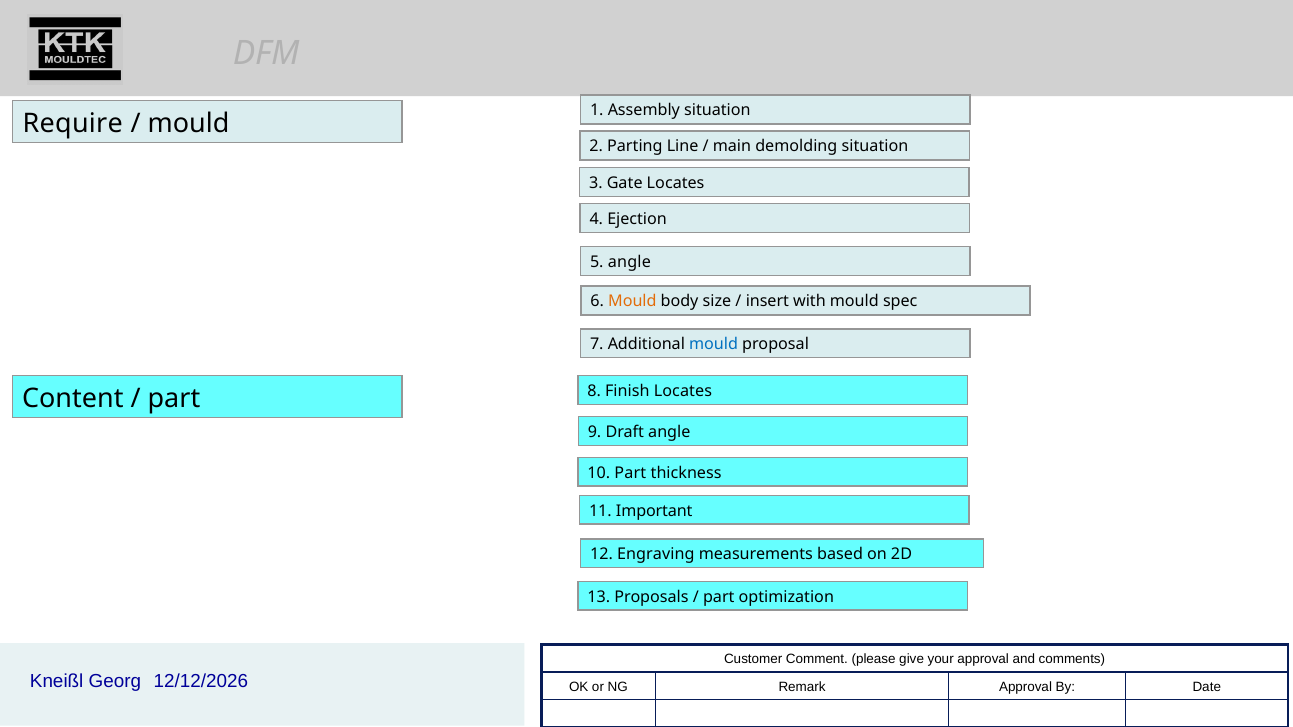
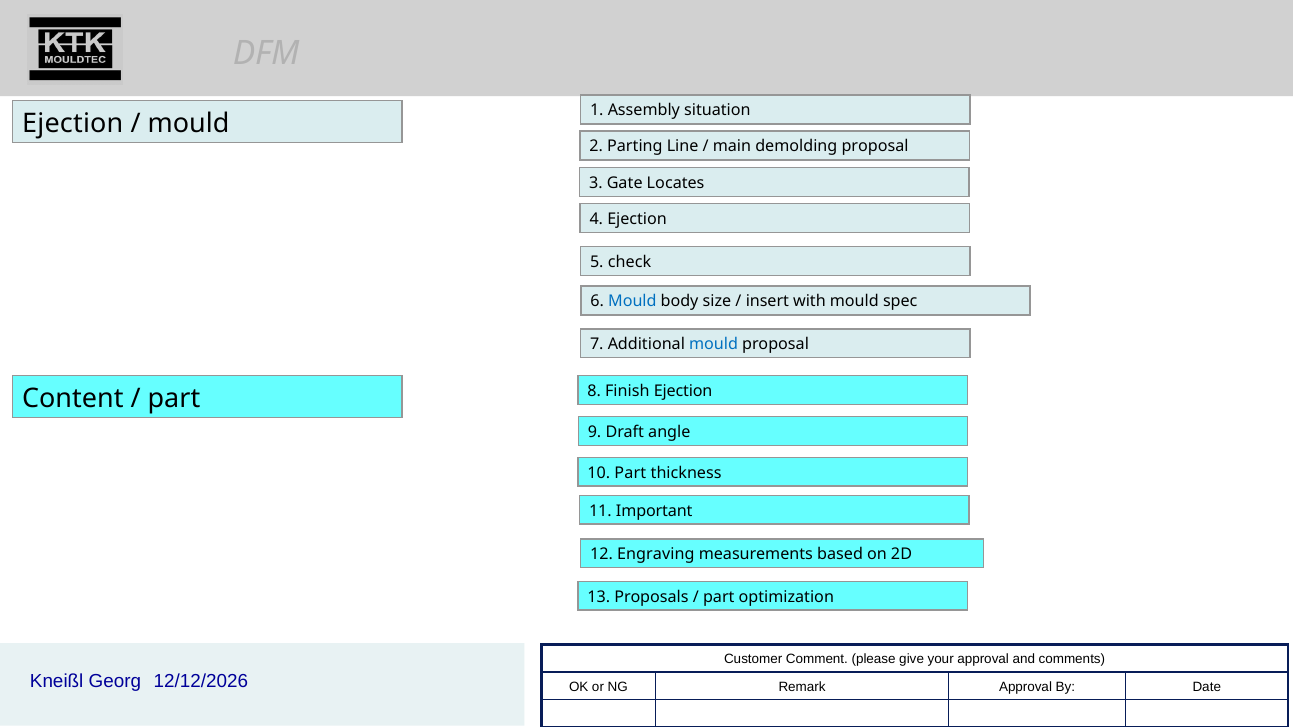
Require at (73, 123): Require -> Ejection
demolding situation: situation -> proposal
5 angle: angle -> check
Mould at (632, 302) colour: orange -> blue
Finish Locates: Locates -> Ejection
